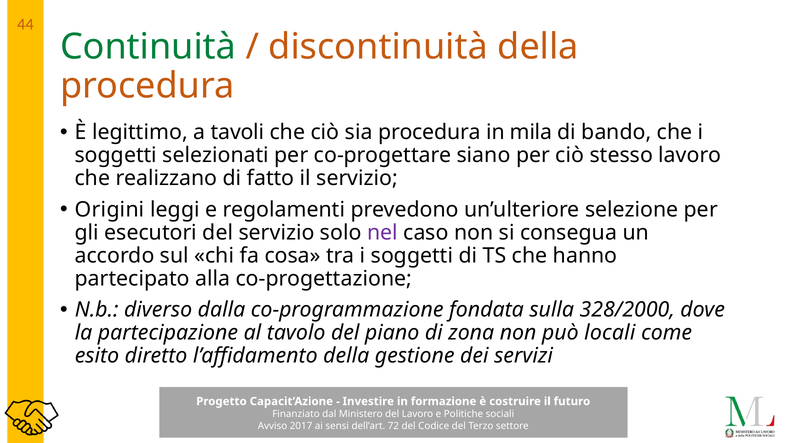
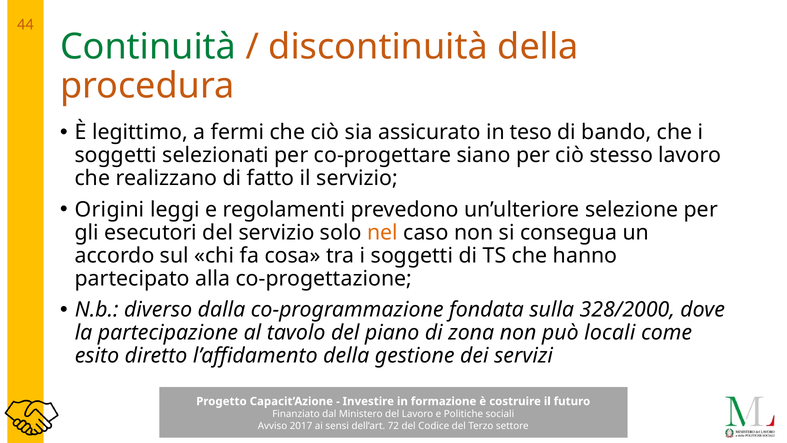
tavoli: tavoli -> fermi
sia procedura: procedura -> assicurato
mila: mila -> teso
nel colour: purple -> orange
